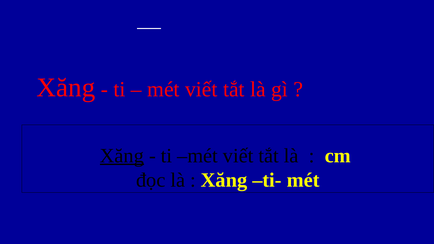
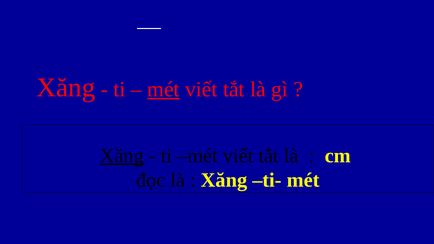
mét at (163, 89) underline: none -> present
